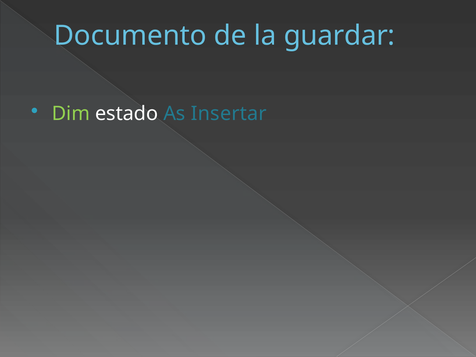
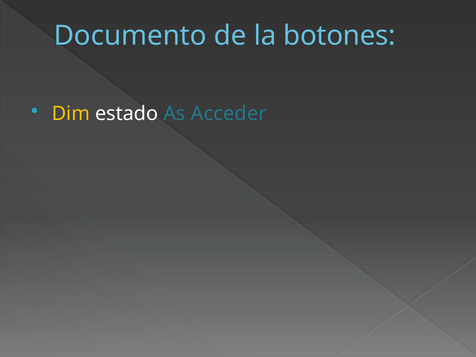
guardar: guardar -> botones
Dim colour: light green -> yellow
Insertar: Insertar -> Acceder
